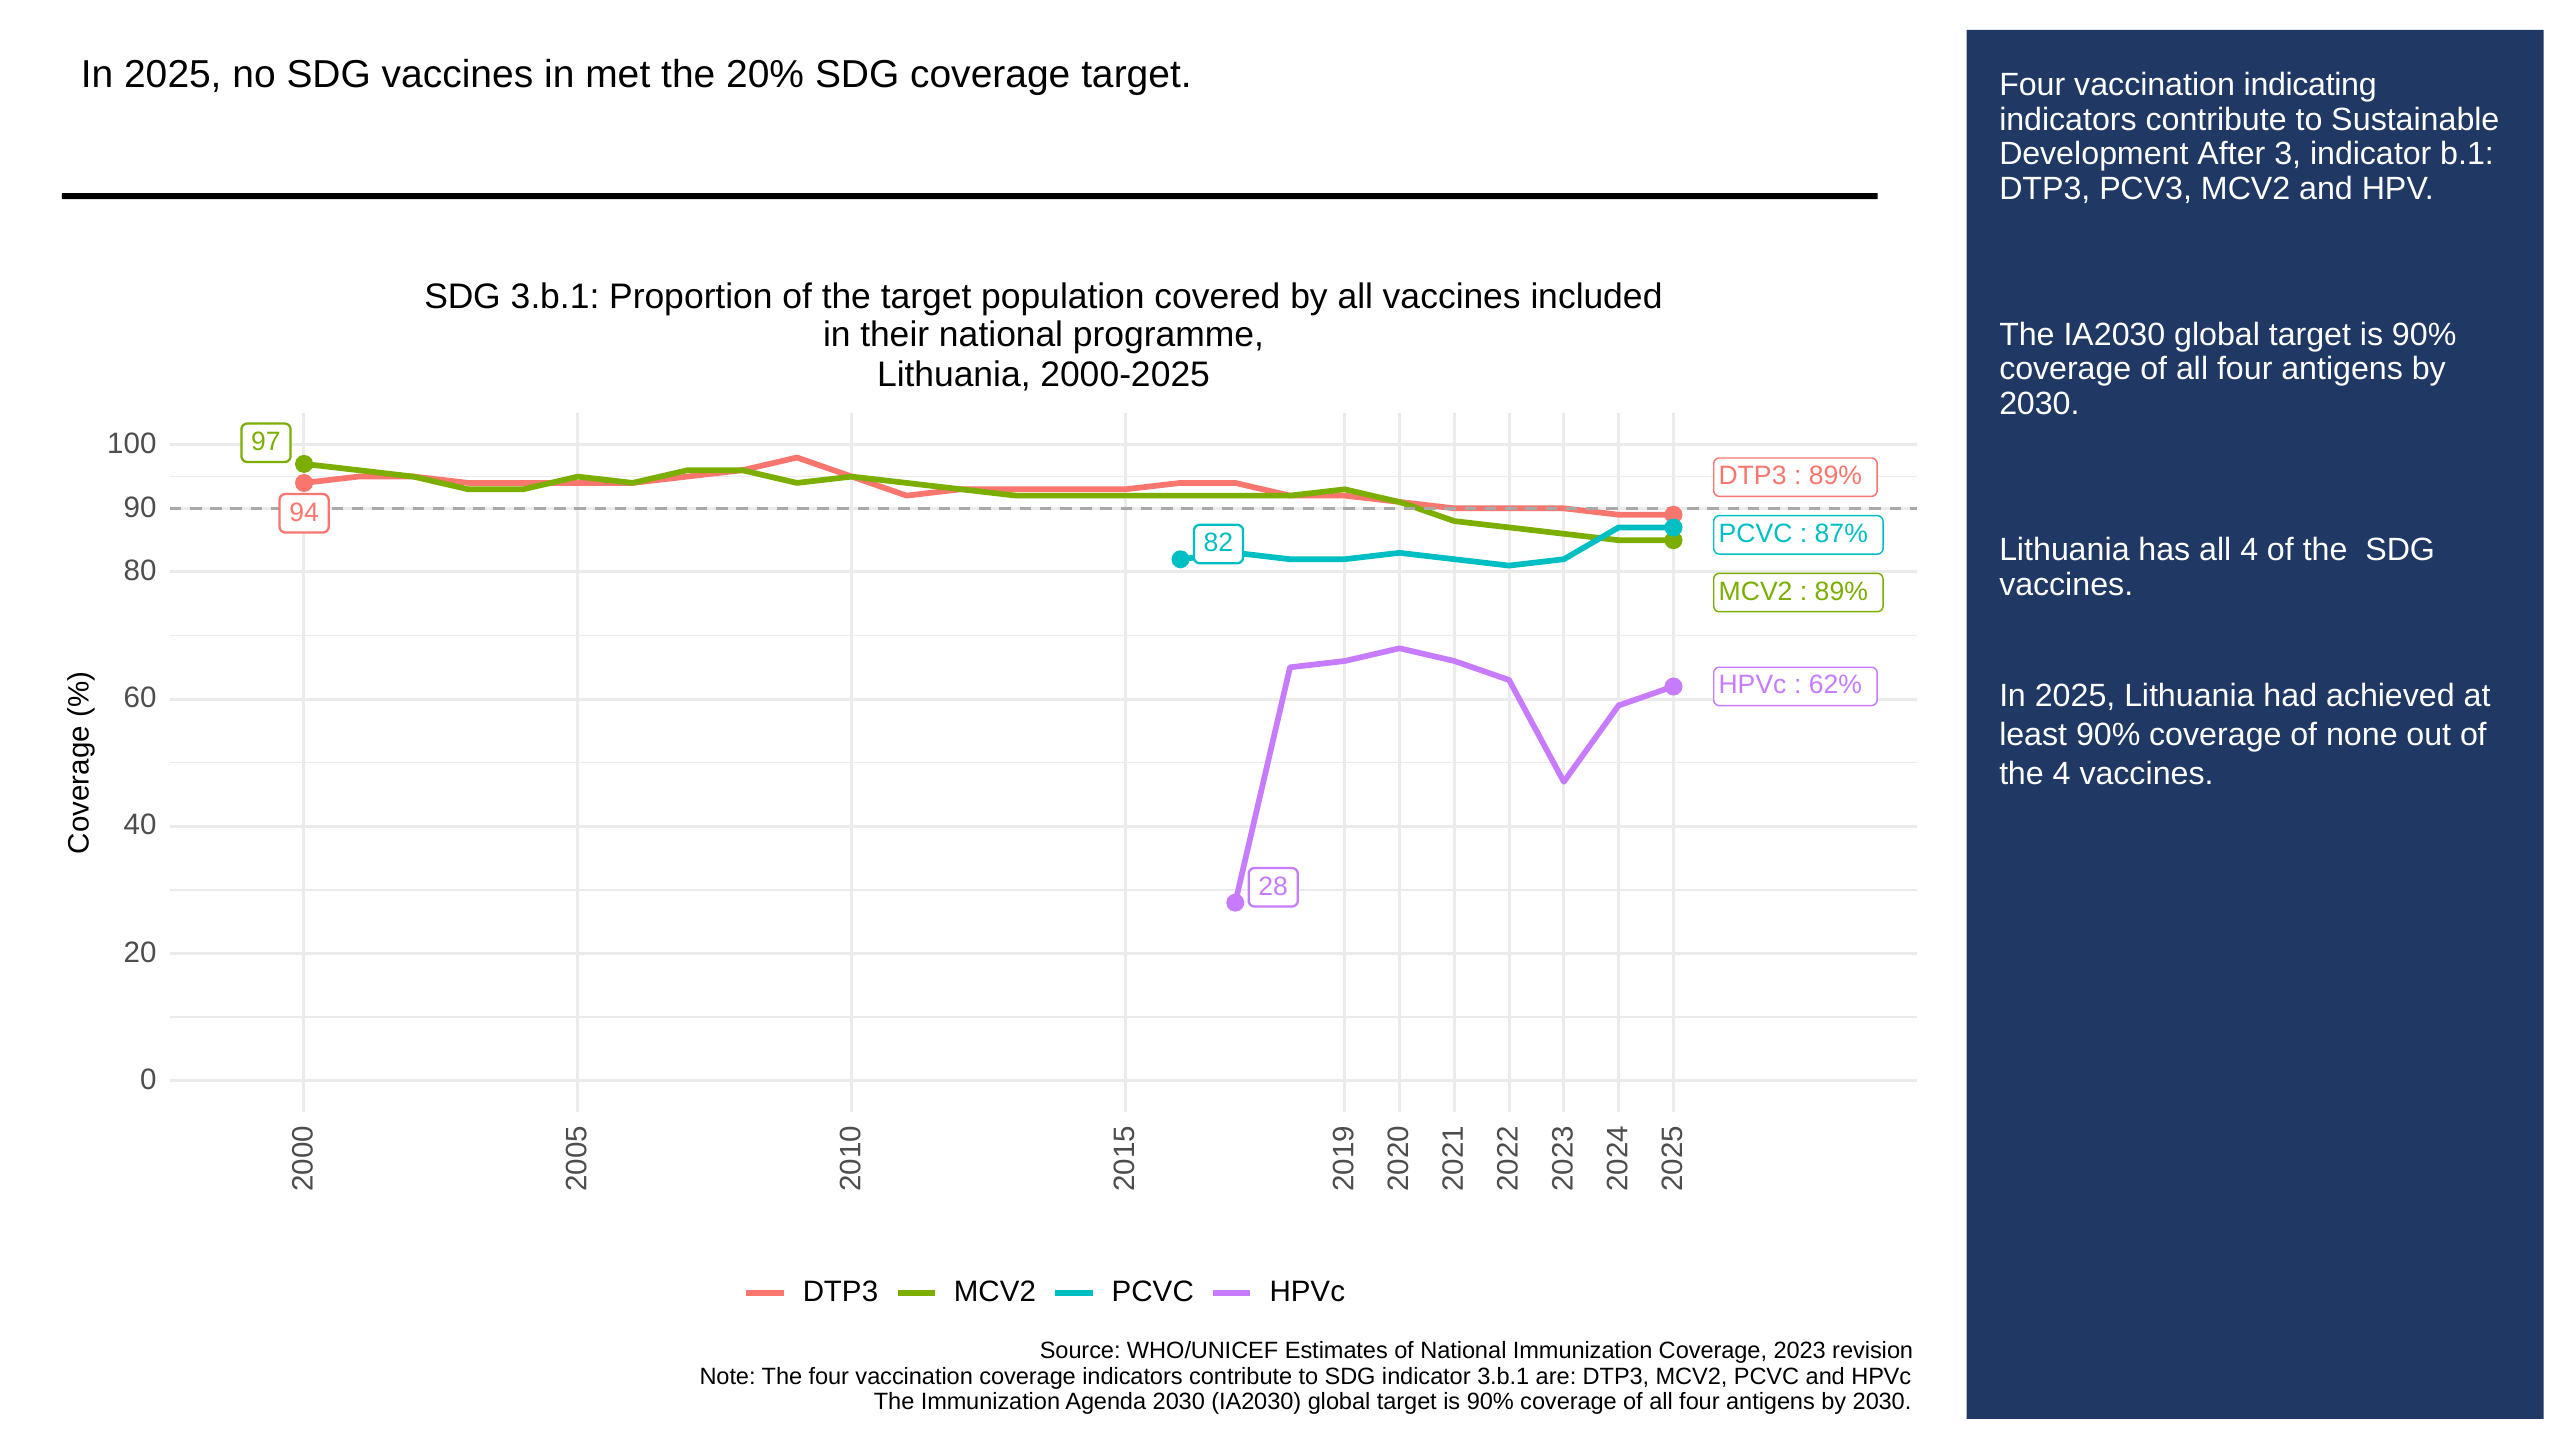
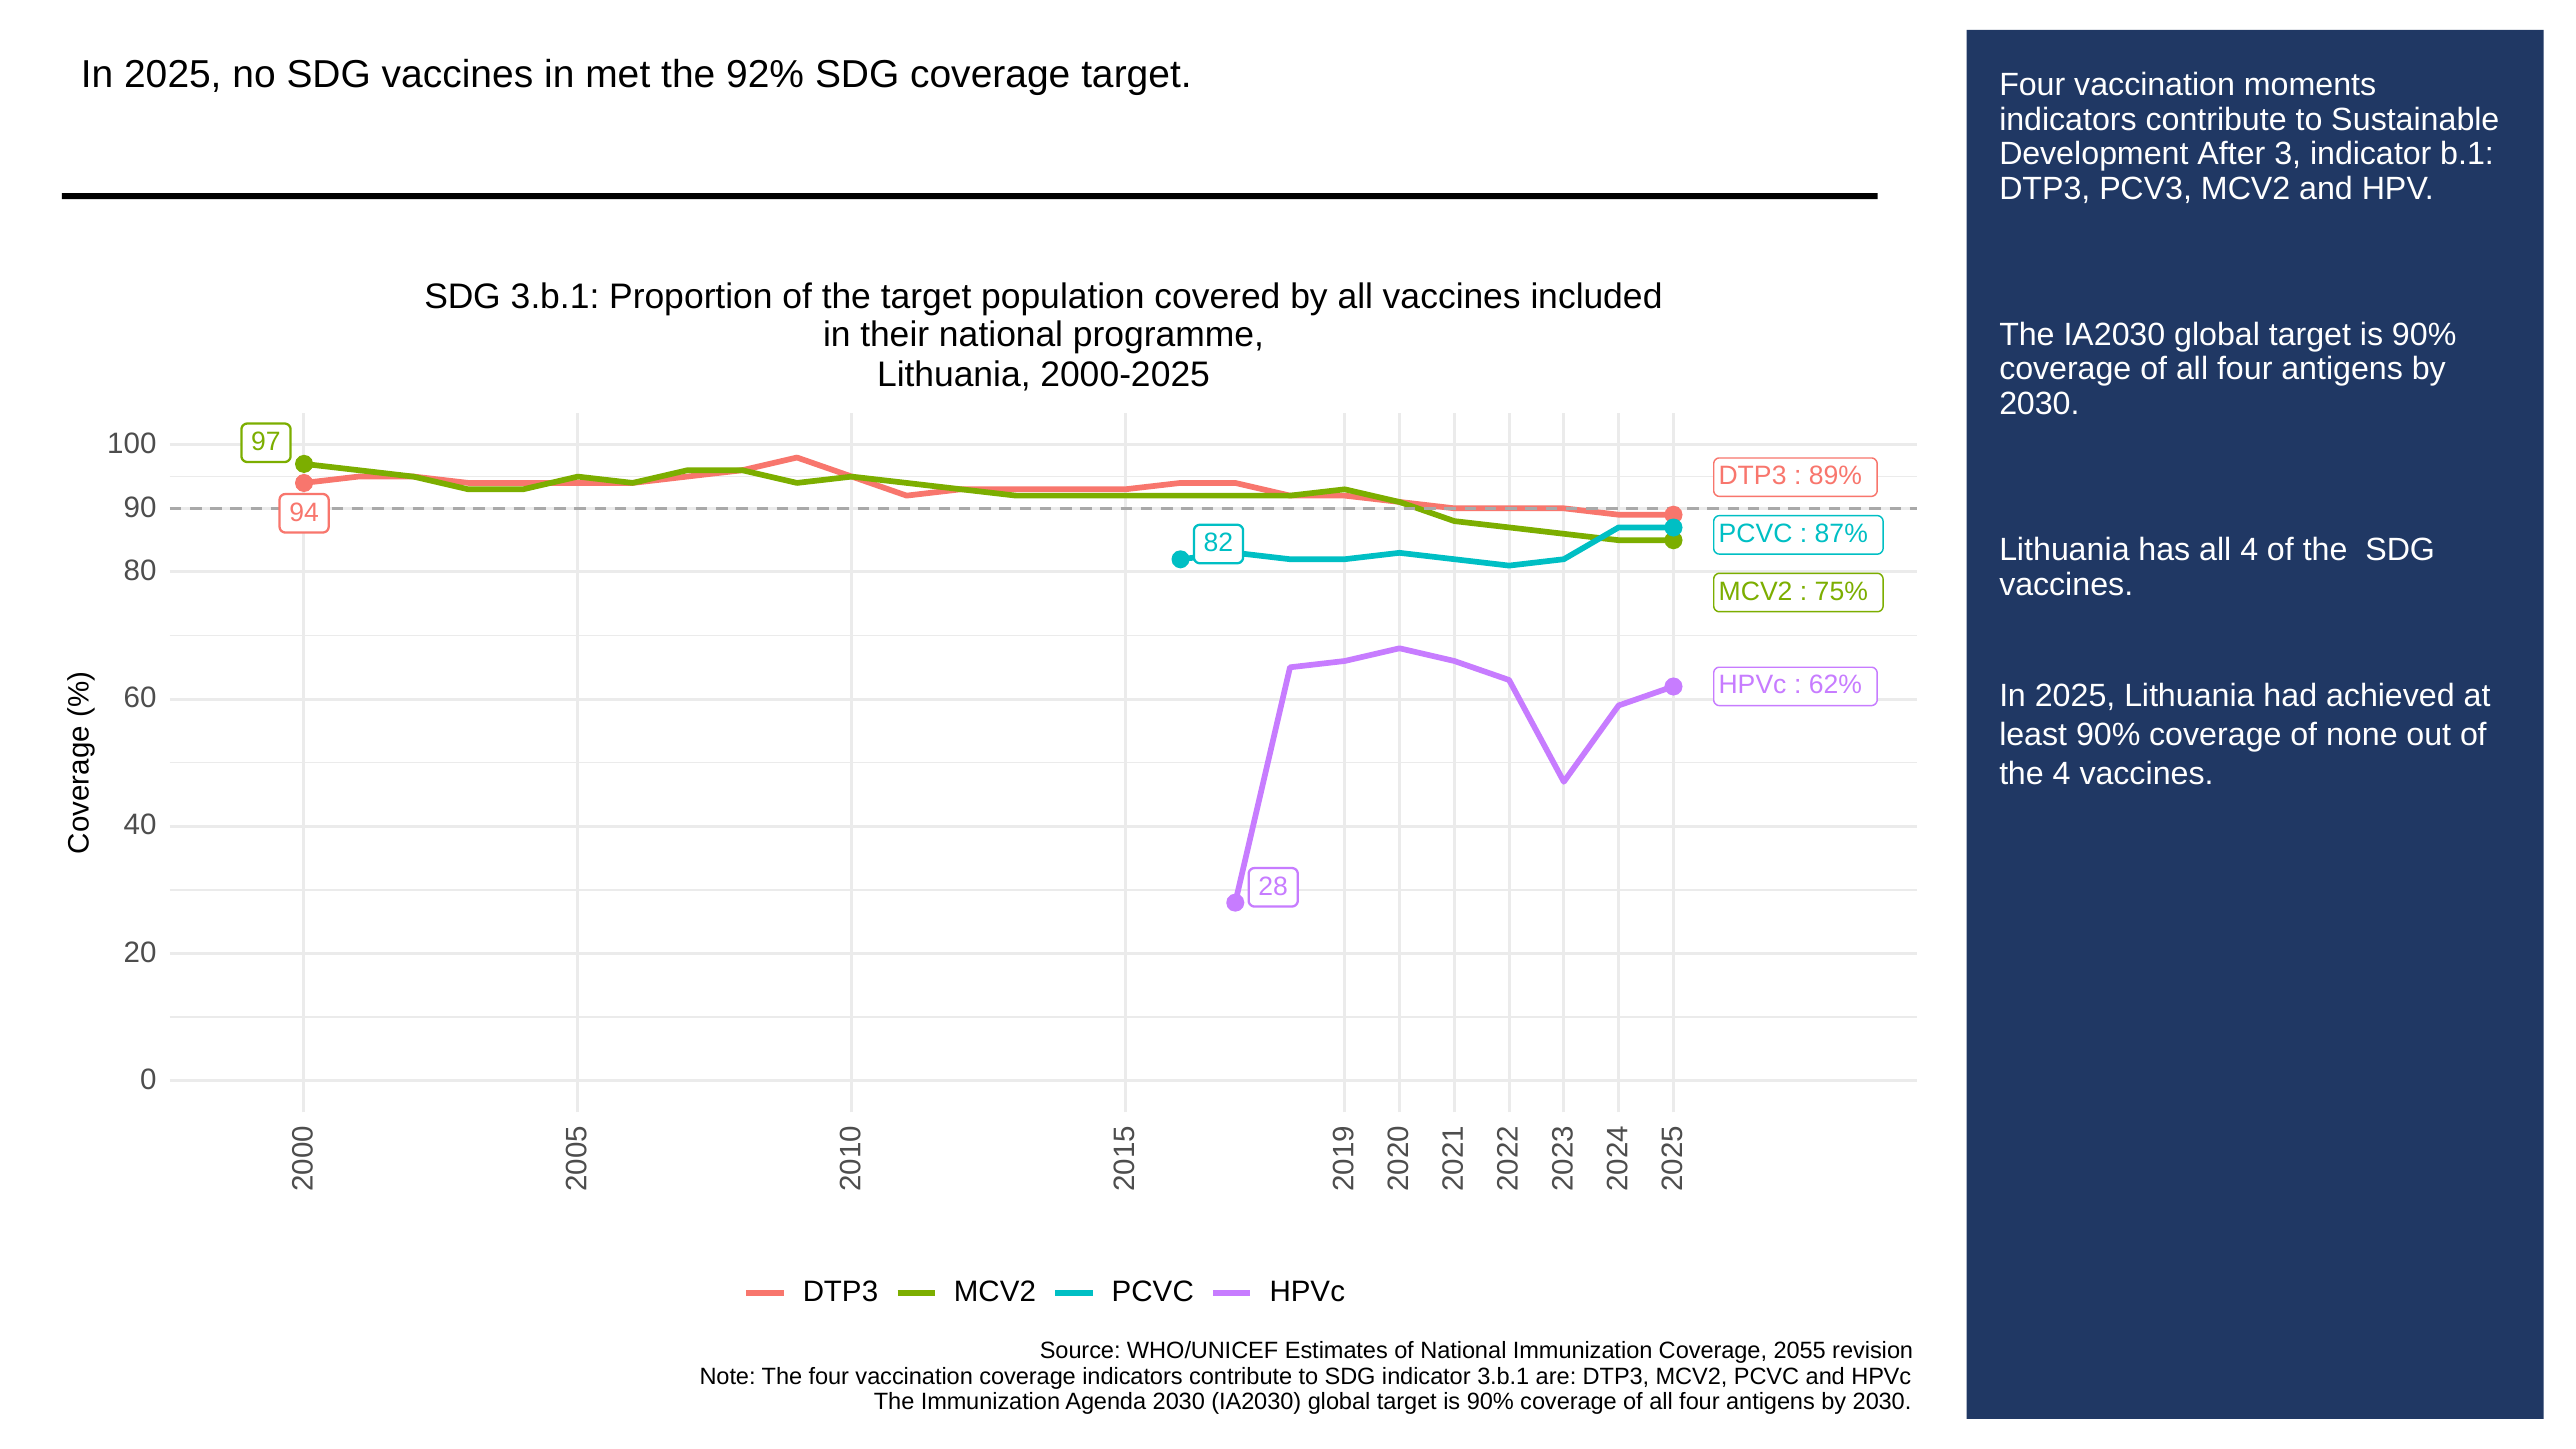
20%: 20% -> 92%
indicating: indicating -> moments
89% at (1841, 591): 89% -> 75%
2023: 2023 -> 2055
